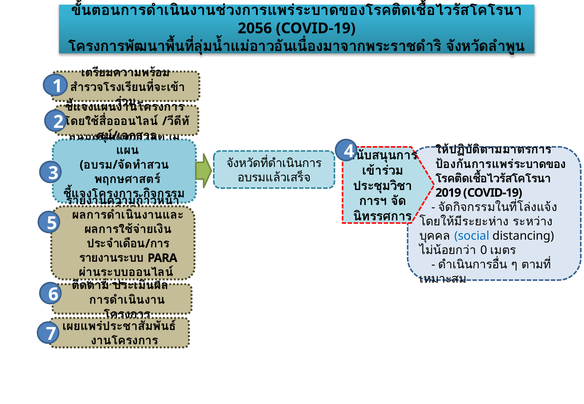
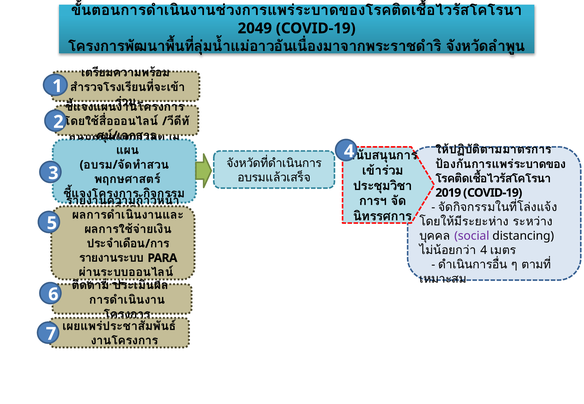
2056: 2056 -> 2049
social colour: blue -> purple
0 at (484, 250): 0 -> 4
